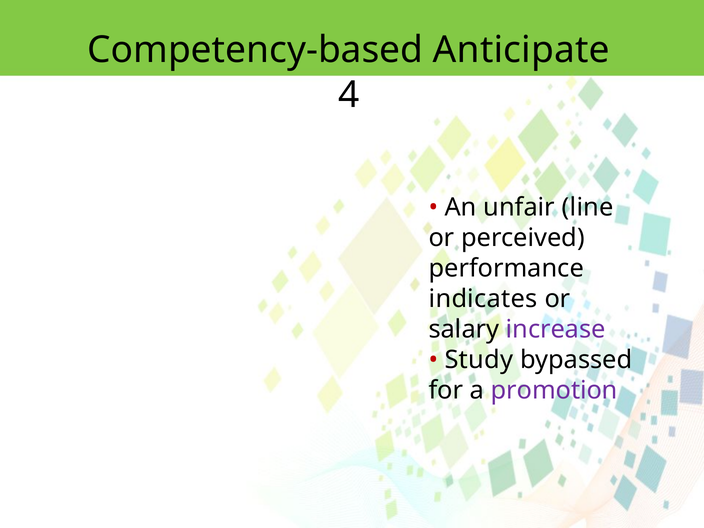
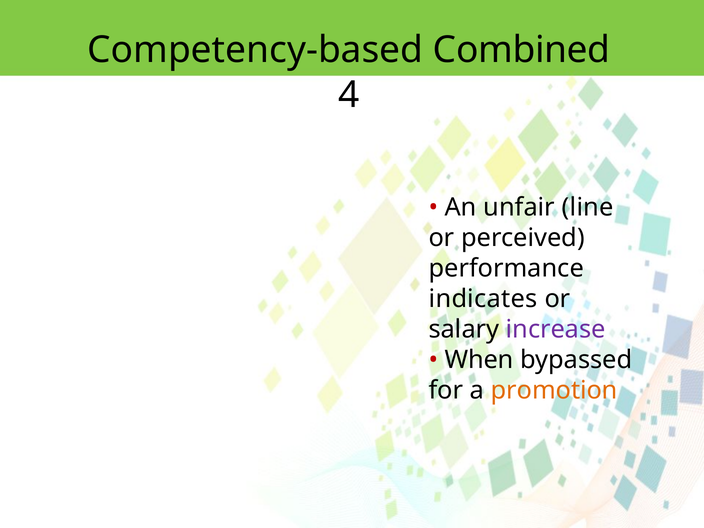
Anticipate: Anticipate -> Combined
Study: Study -> When
promotion colour: purple -> orange
